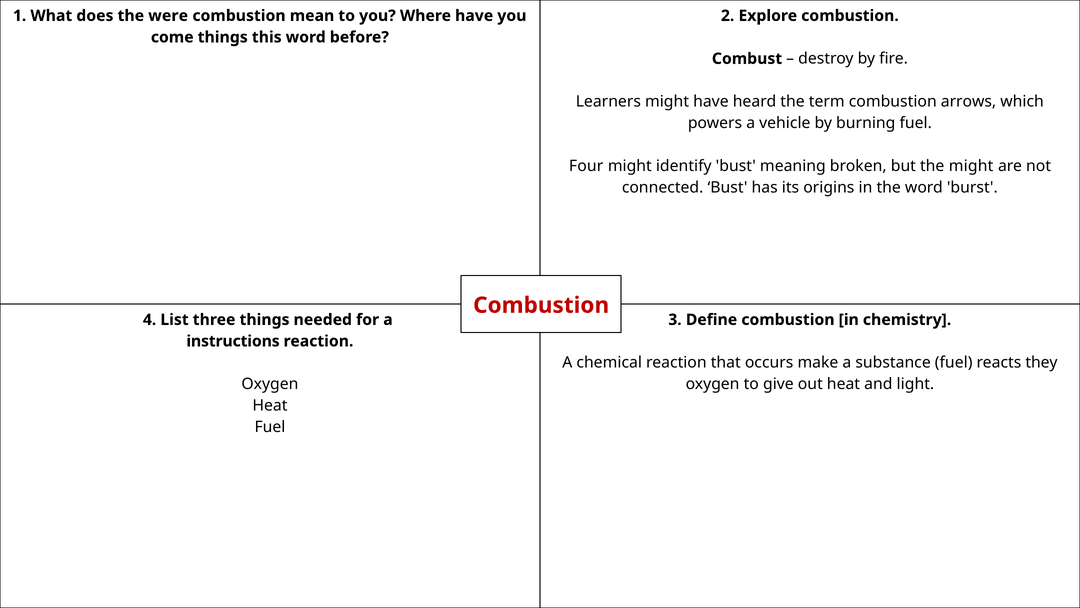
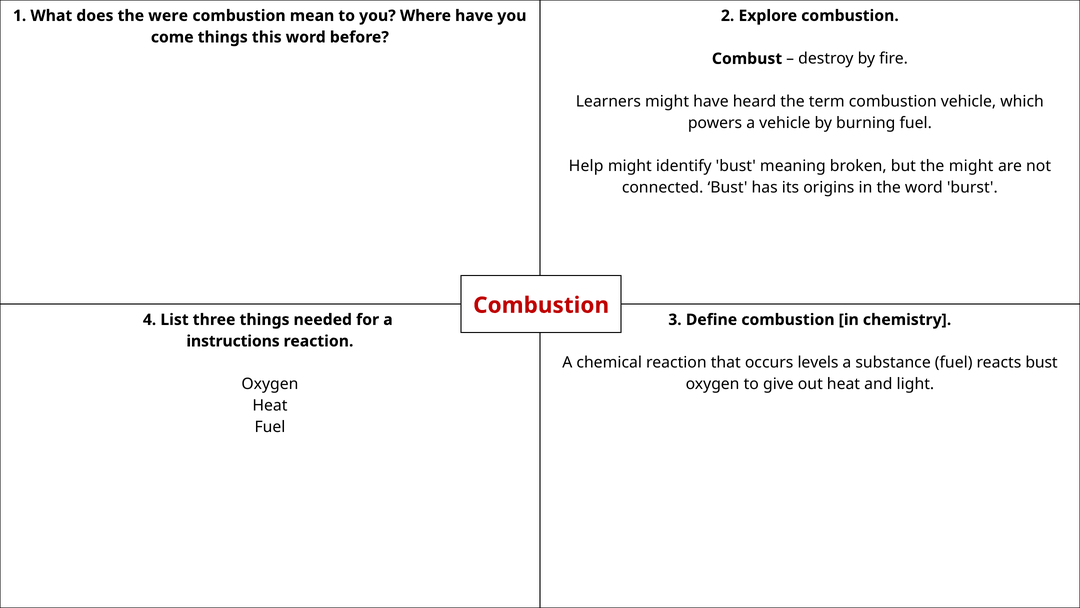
combustion arrows: arrows -> vehicle
Four: Four -> Help
make: make -> levels
reacts they: they -> bust
